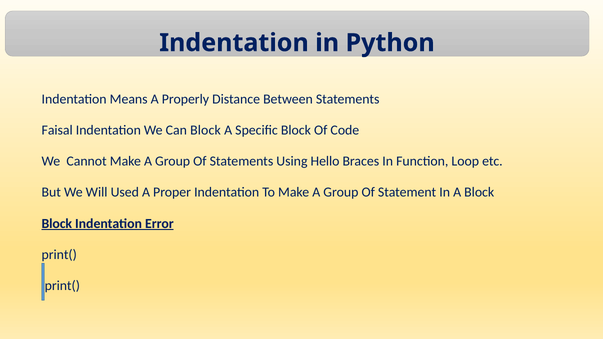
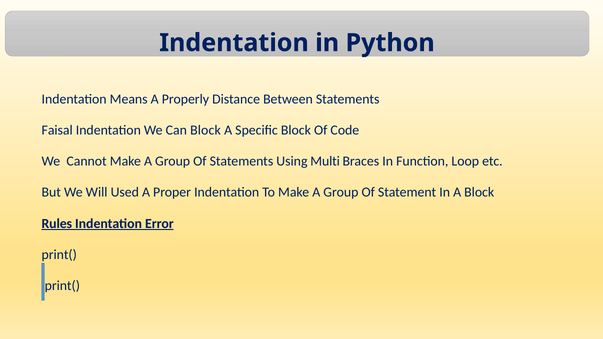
Hello: Hello -> Multi
Block at (57, 224): Block -> Rules
